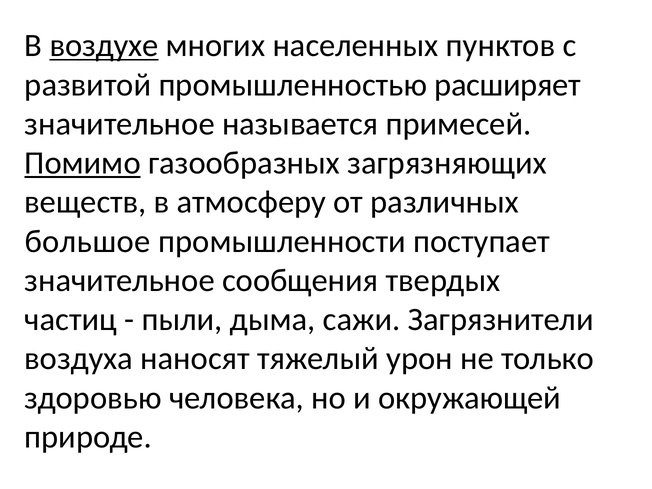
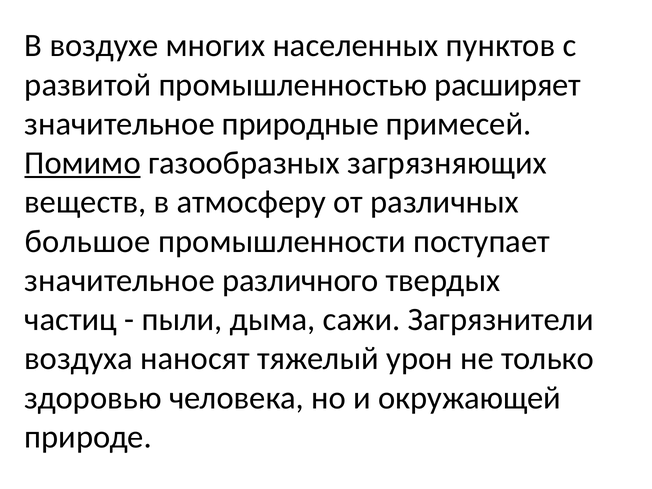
воздухе underline: present -> none
называется: называется -> природные
сообщения: сообщения -> различного
